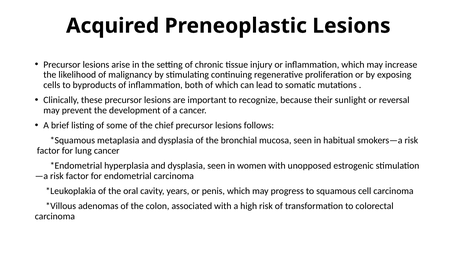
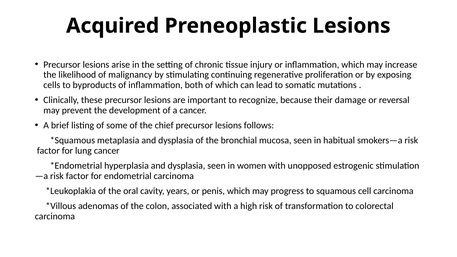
sunlight: sunlight -> damage
